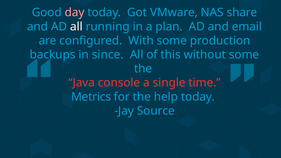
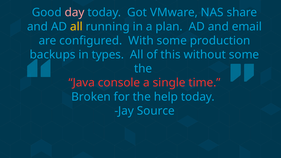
all at (76, 27) colour: white -> yellow
since: since -> types
Metrics: Metrics -> Broken
